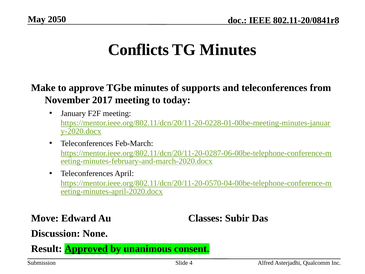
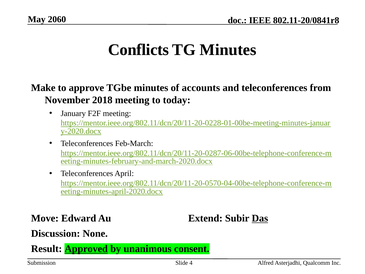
2050: 2050 -> 2060
supports: supports -> accounts
2017: 2017 -> 2018
Classes: Classes -> Extend
Das underline: none -> present
